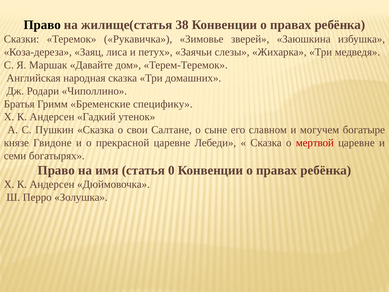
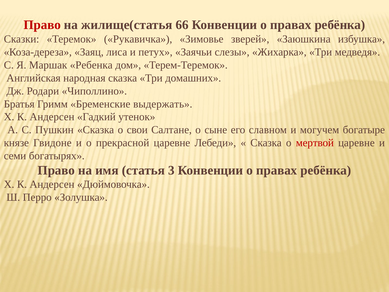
Право at (42, 25) colour: black -> red
38: 38 -> 66
Давайте: Давайте -> Ребенка
специфику: специфику -> выдержать
0: 0 -> 3
